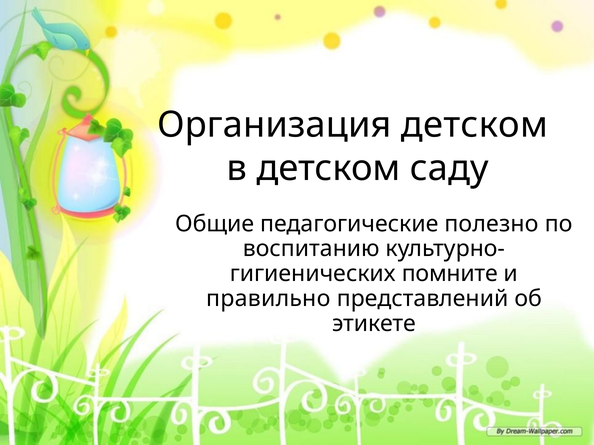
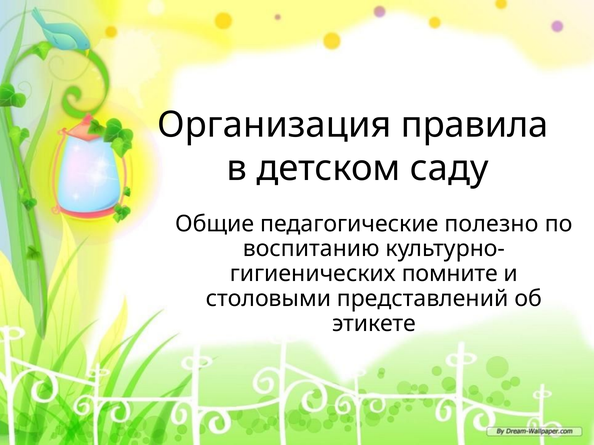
Организация детском: детском -> правила
правильно: правильно -> столовыми
